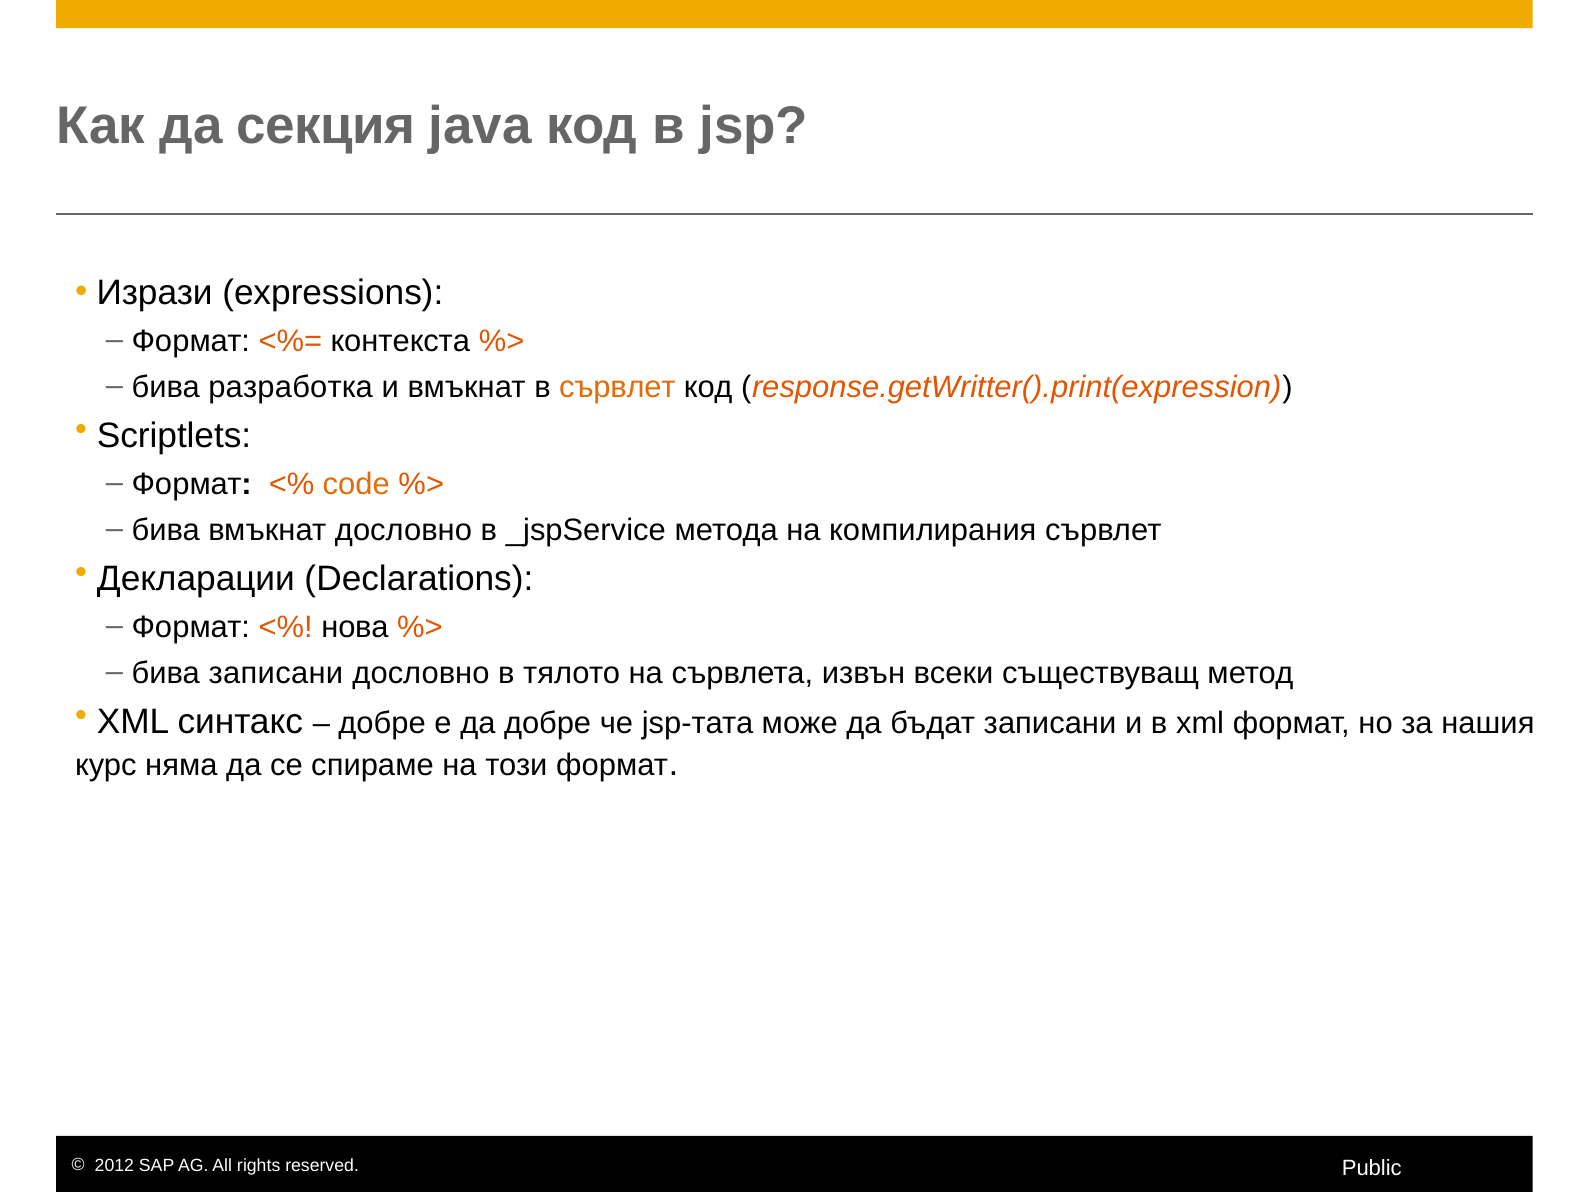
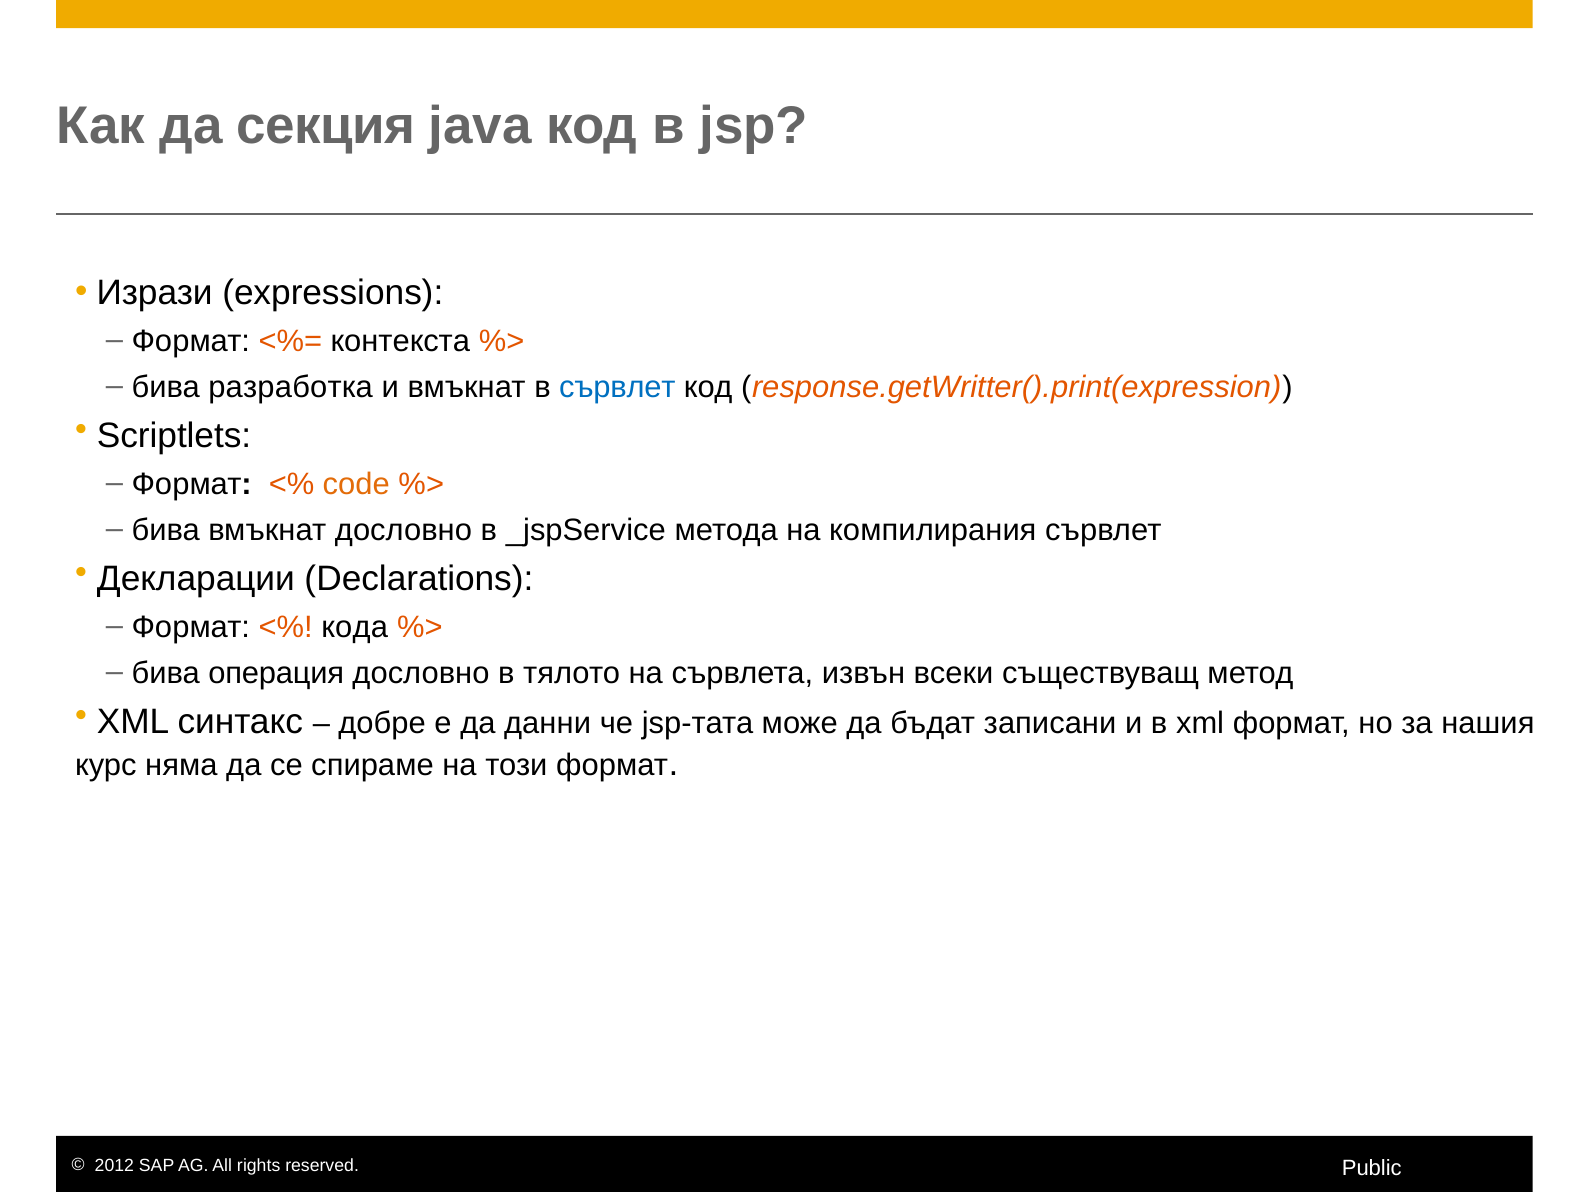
сървлет at (617, 387) colour: orange -> blue
нова: нова -> кода
бива записани: записани -> операция
да добре: добре -> данни
